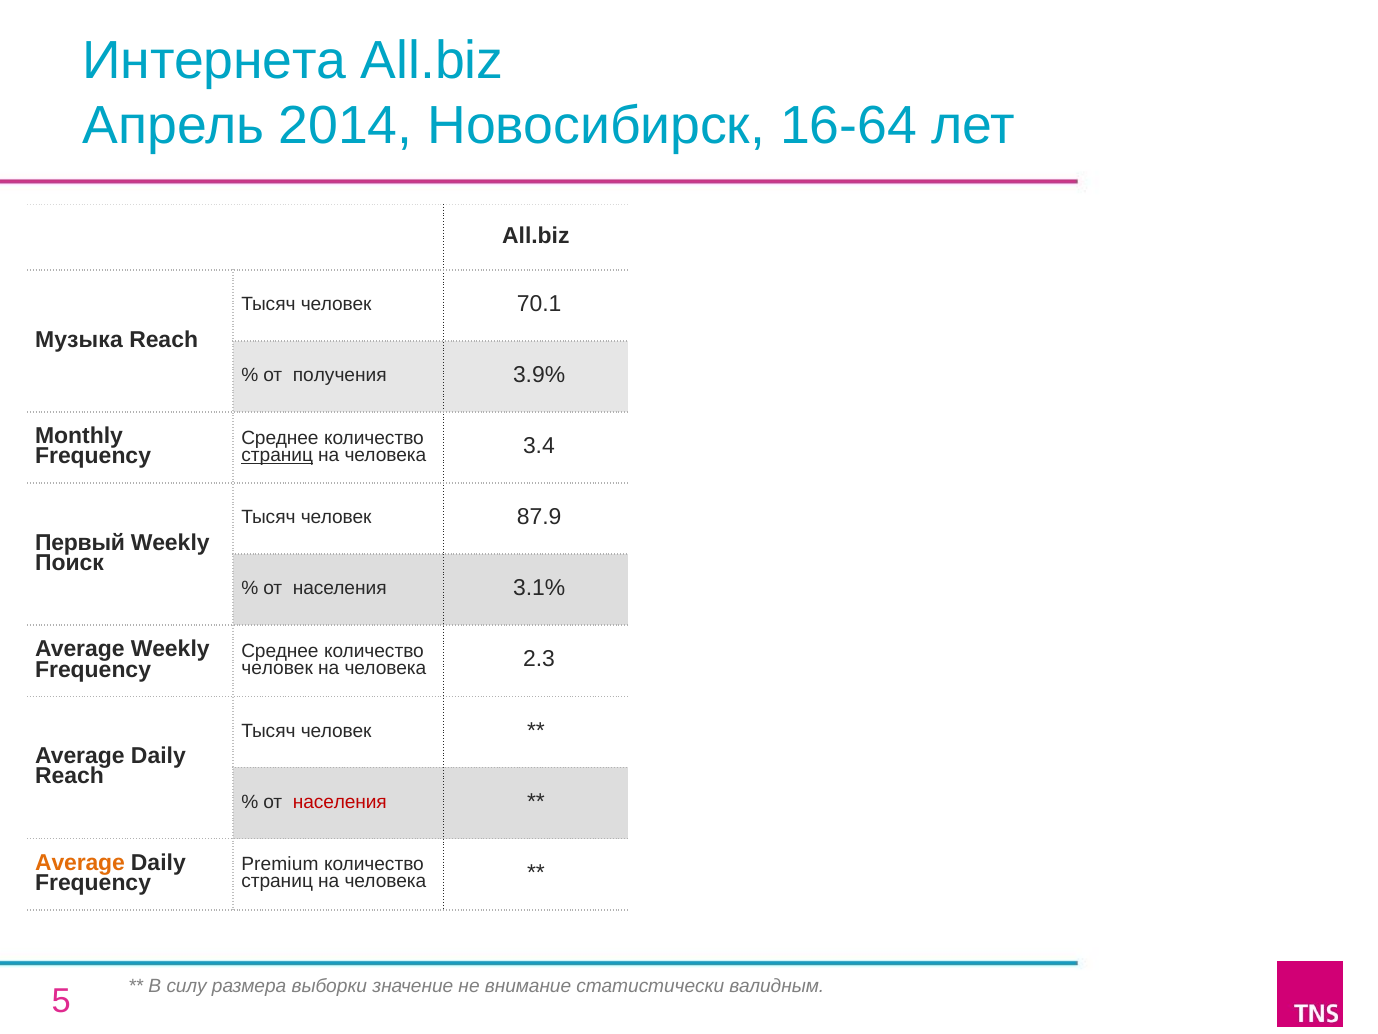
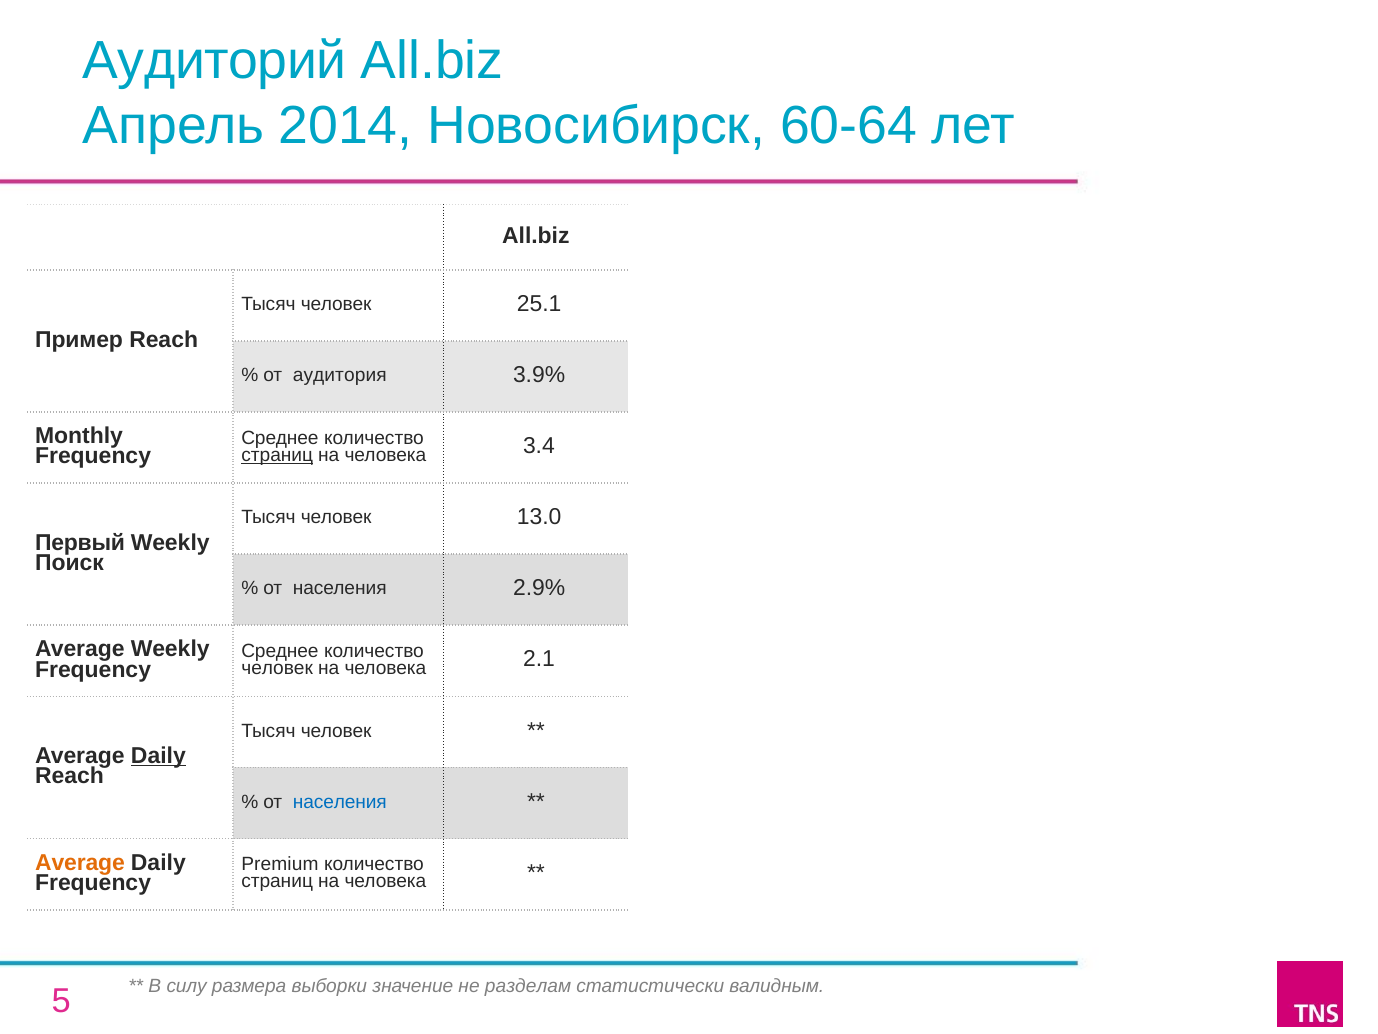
Интернета: Интернета -> Аудиторий
16-64: 16-64 -> 60-64
70.1: 70.1 -> 25.1
Музыка: Музыка -> Пример
получения: получения -> аудитория
87.9: 87.9 -> 13.0
3.1%: 3.1% -> 2.9%
2.3: 2.3 -> 2.1
Daily at (158, 755) underline: none -> present
населения at (340, 801) colour: red -> blue
внимание: внимание -> разделам
